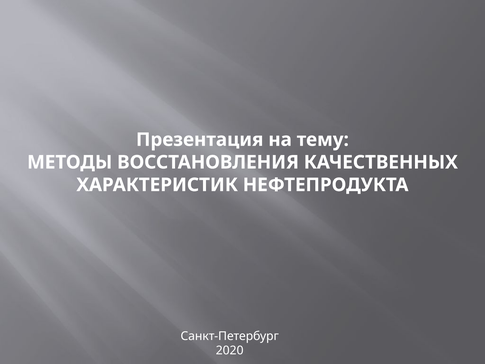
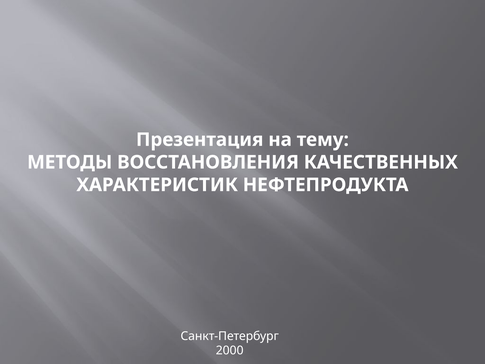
2020: 2020 -> 2000
